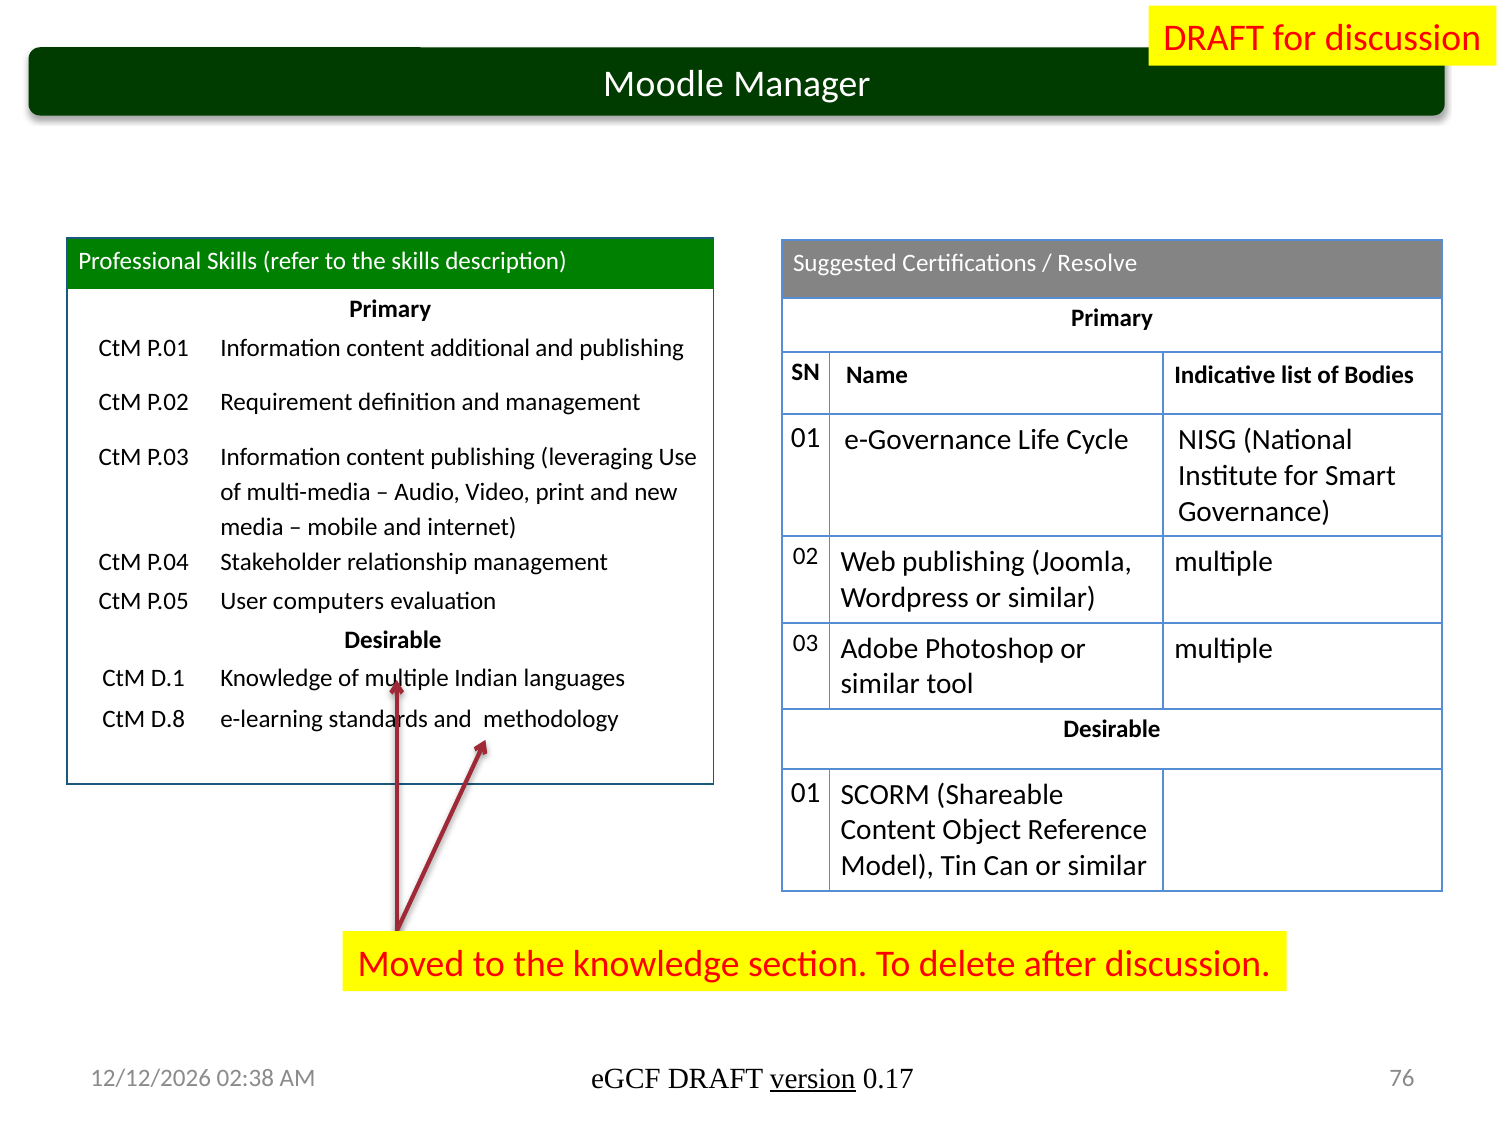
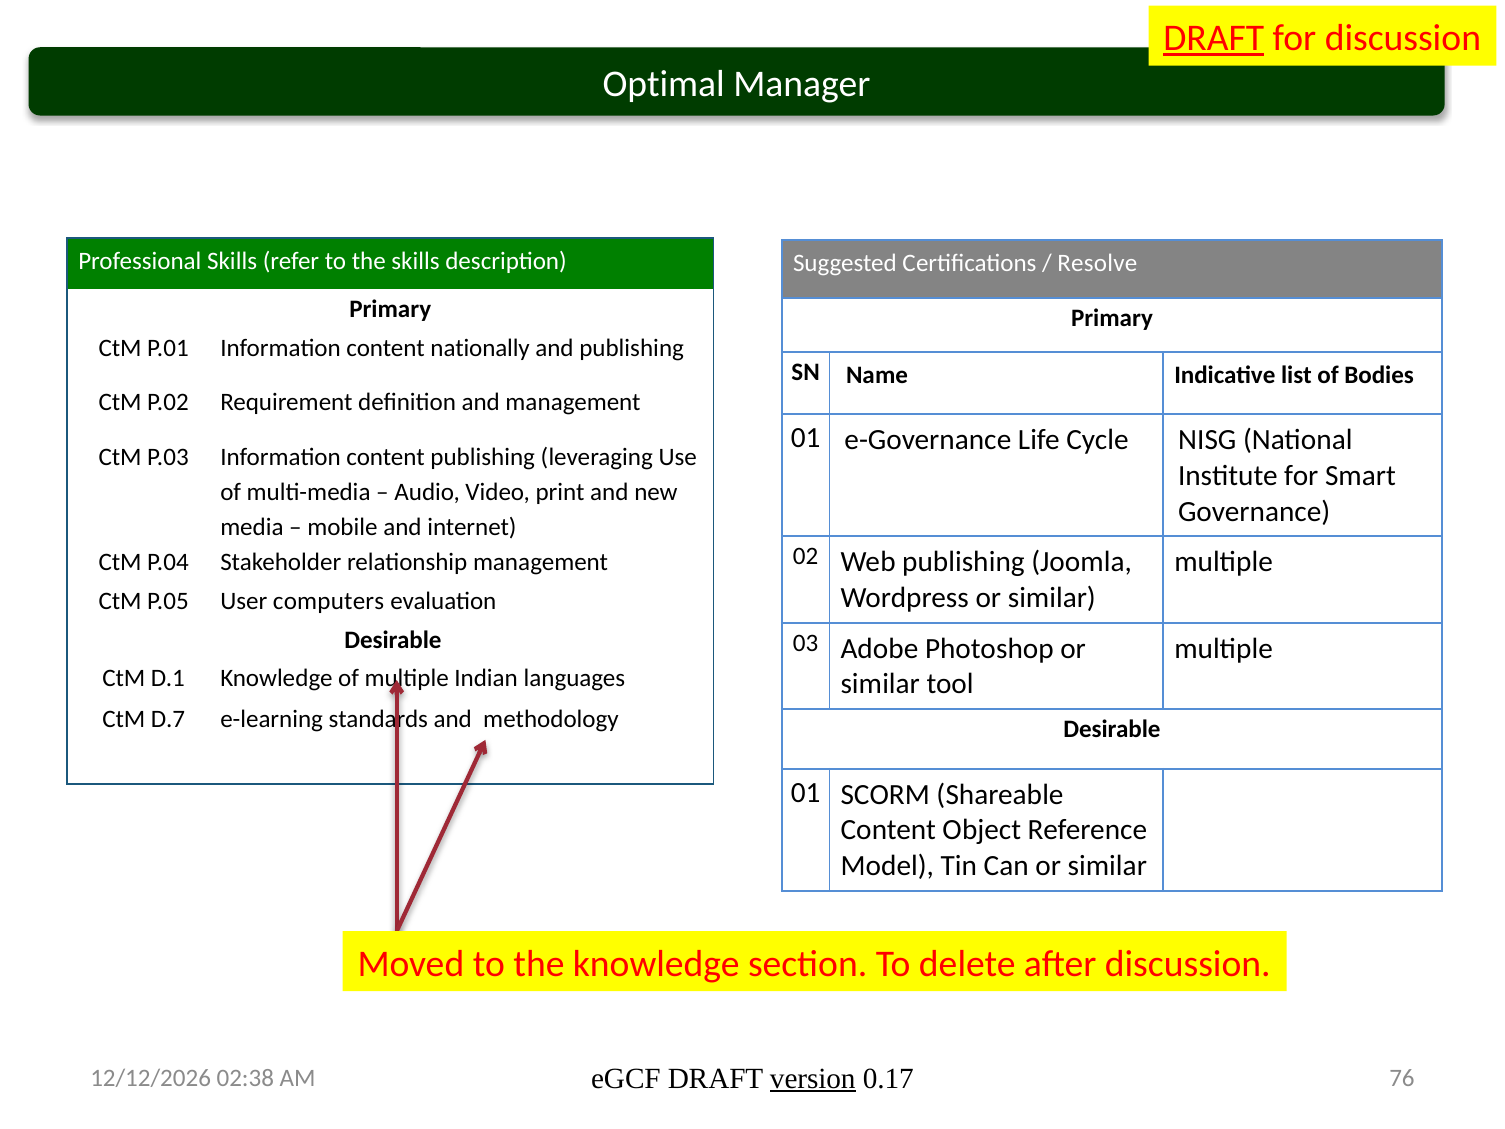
DRAFT at (1214, 38) underline: none -> present
Moodle: Moodle -> Optimal
additional: additional -> nationally
D.8: D.8 -> D.7
